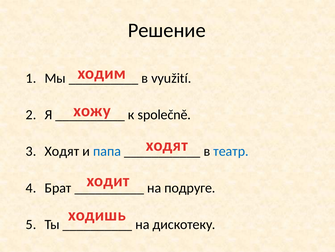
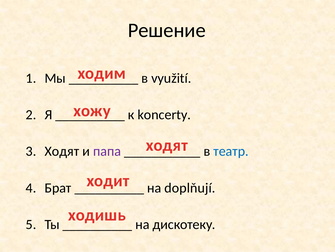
společně: společně -> koncerty
папа colour: blue -> purple
подруге: подруге -> doplňují
